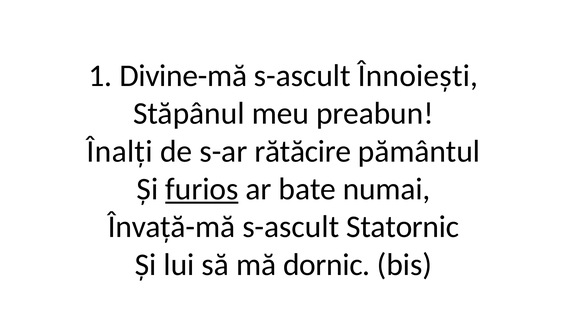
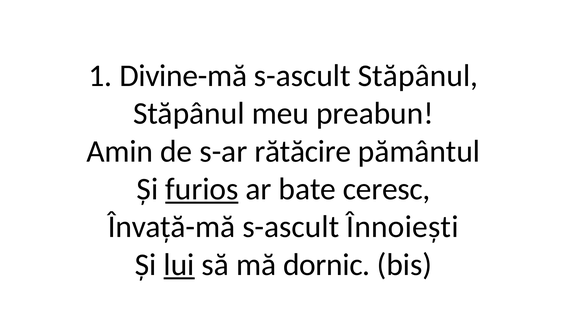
s-ascult Înnoiești: Înnoiești -> Stăpânul
Înalți: Înalți -> Amin
numai: numai -> ceresc
Statornic: Statornic -> Înnoiești
lui underline: none -> present
